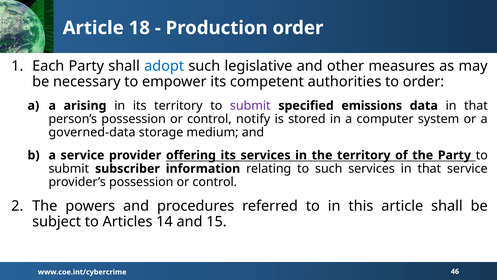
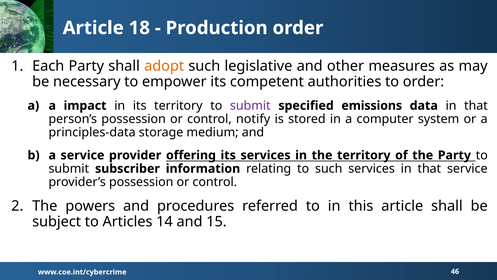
adopt colour: blue -> orange
arising: arising -> impact
governed-data: governed-data -> principles-data
